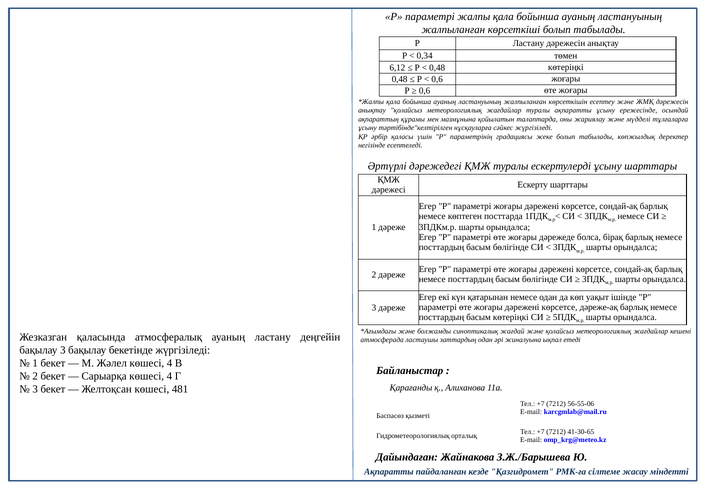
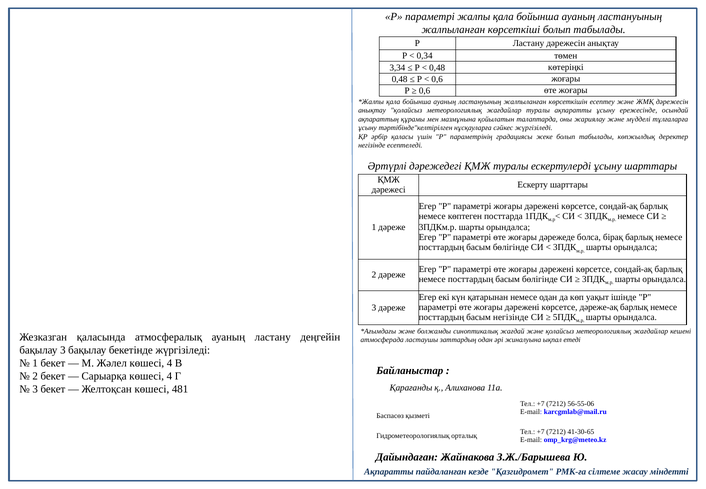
6,12: 6,12 -> 3,34
басым көтеріңкі: көтеріңкі -> негізінде
